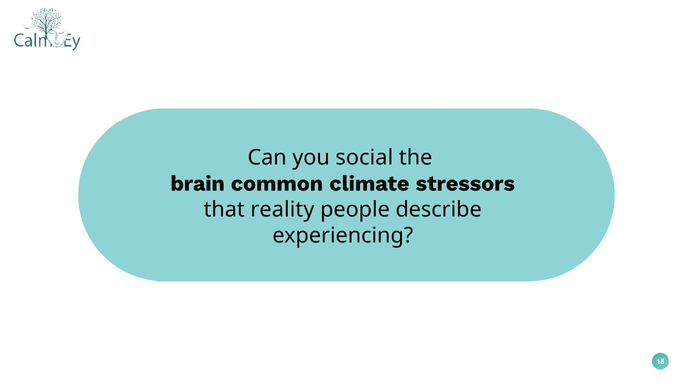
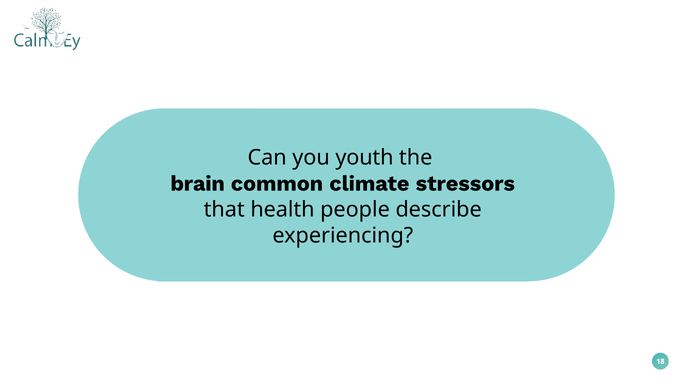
social: social -> youth
reality: reality -> health
